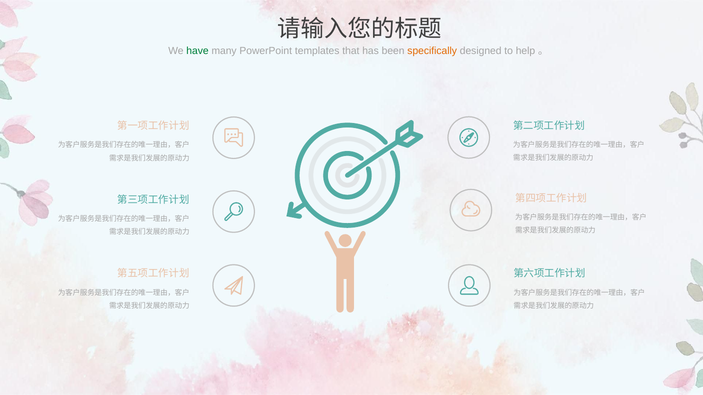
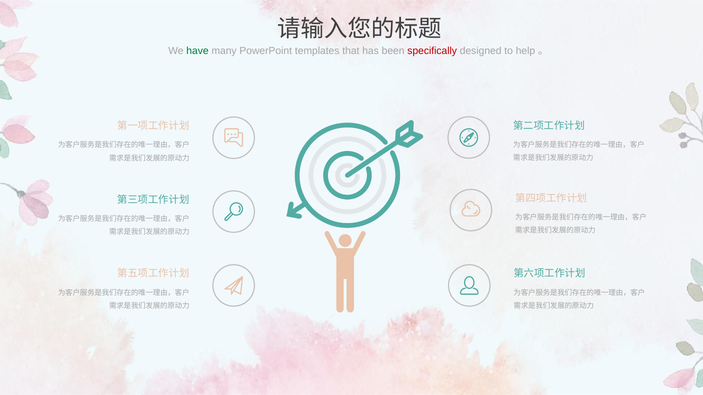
specifically colour: orange -> red
